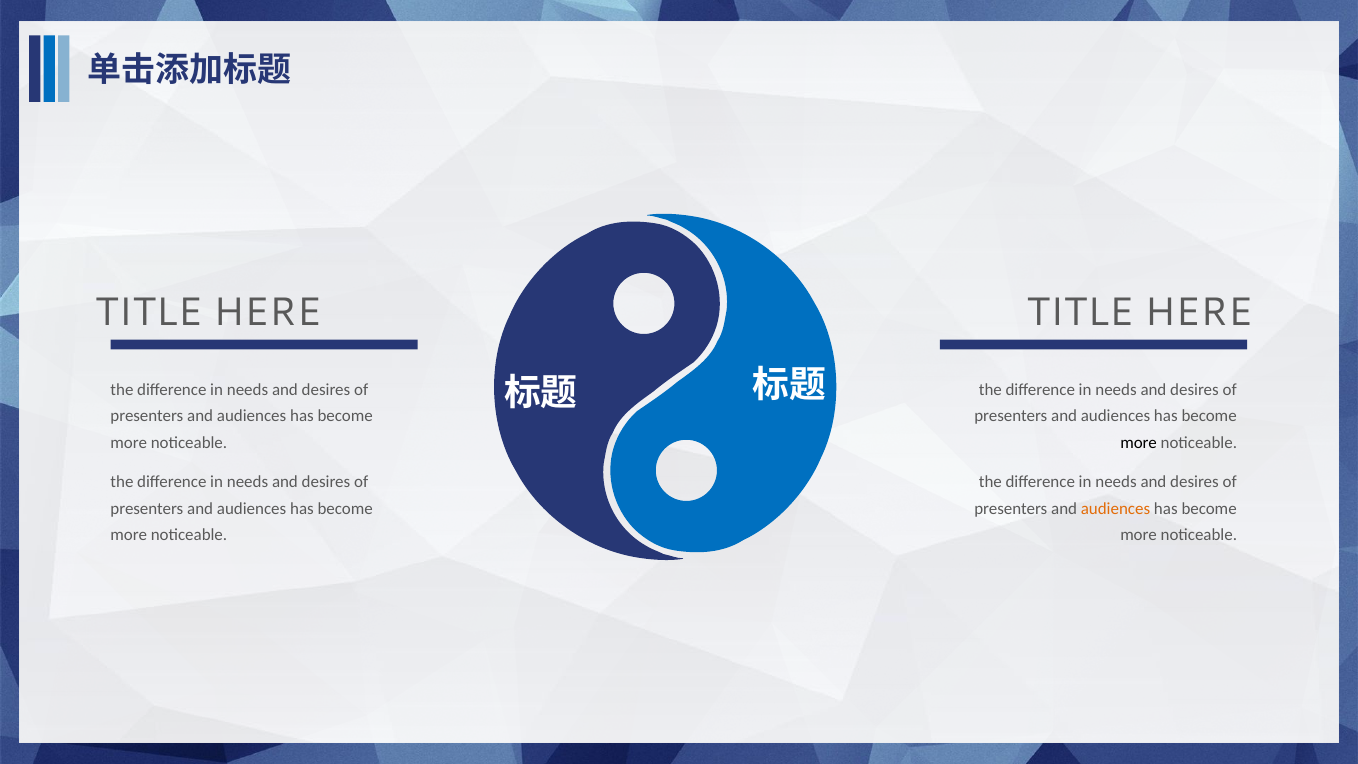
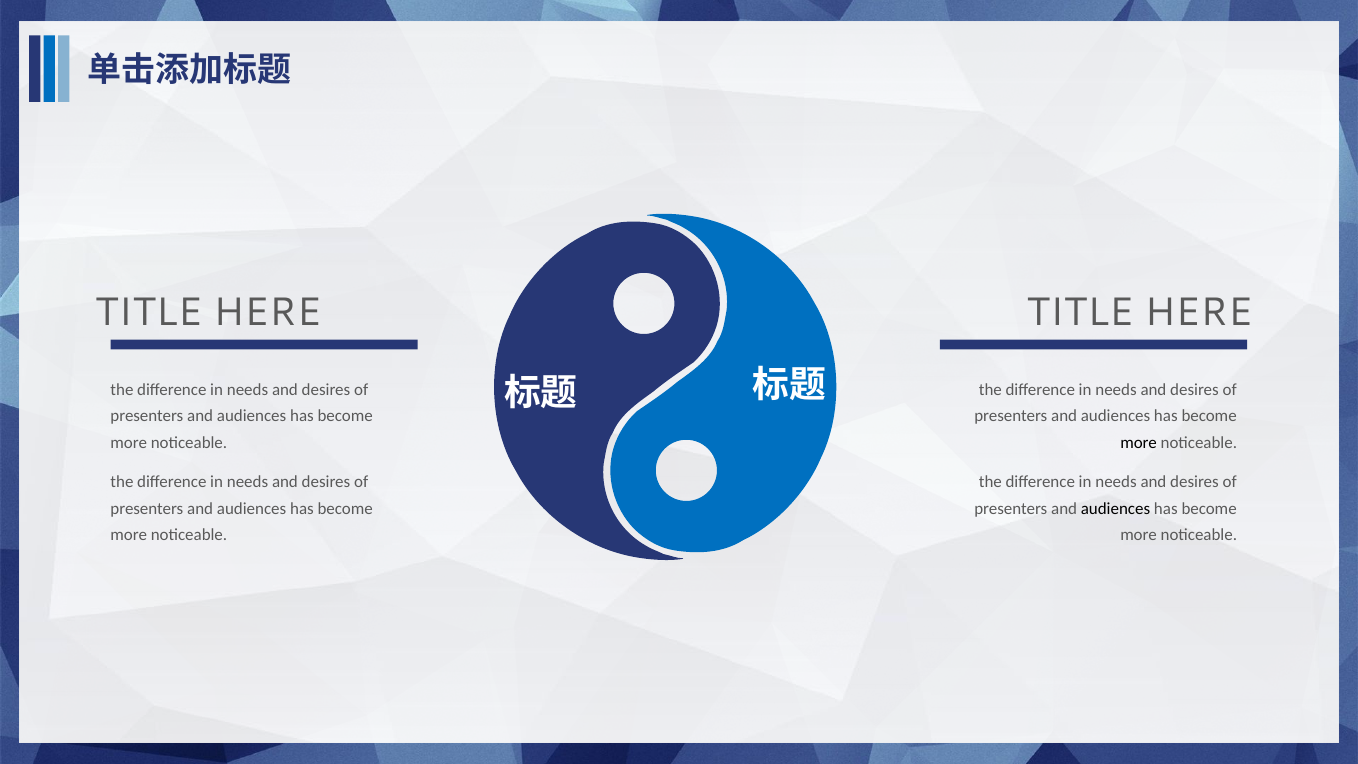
audiences at (1116, 508) colour: orange -> black
